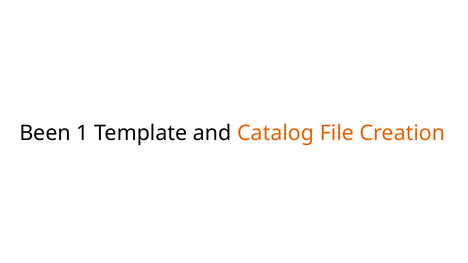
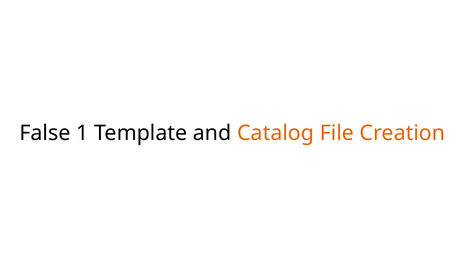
Been: Been -> False
